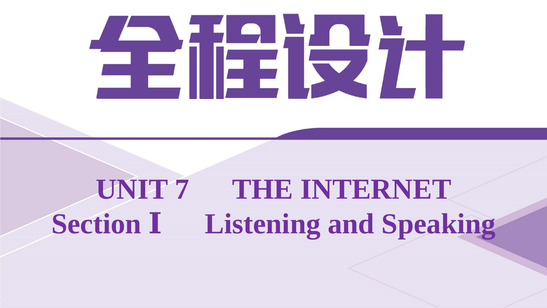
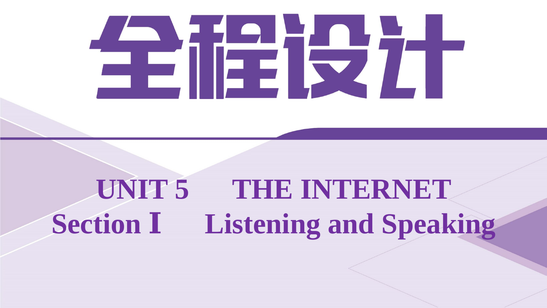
7: 7 -> 5
